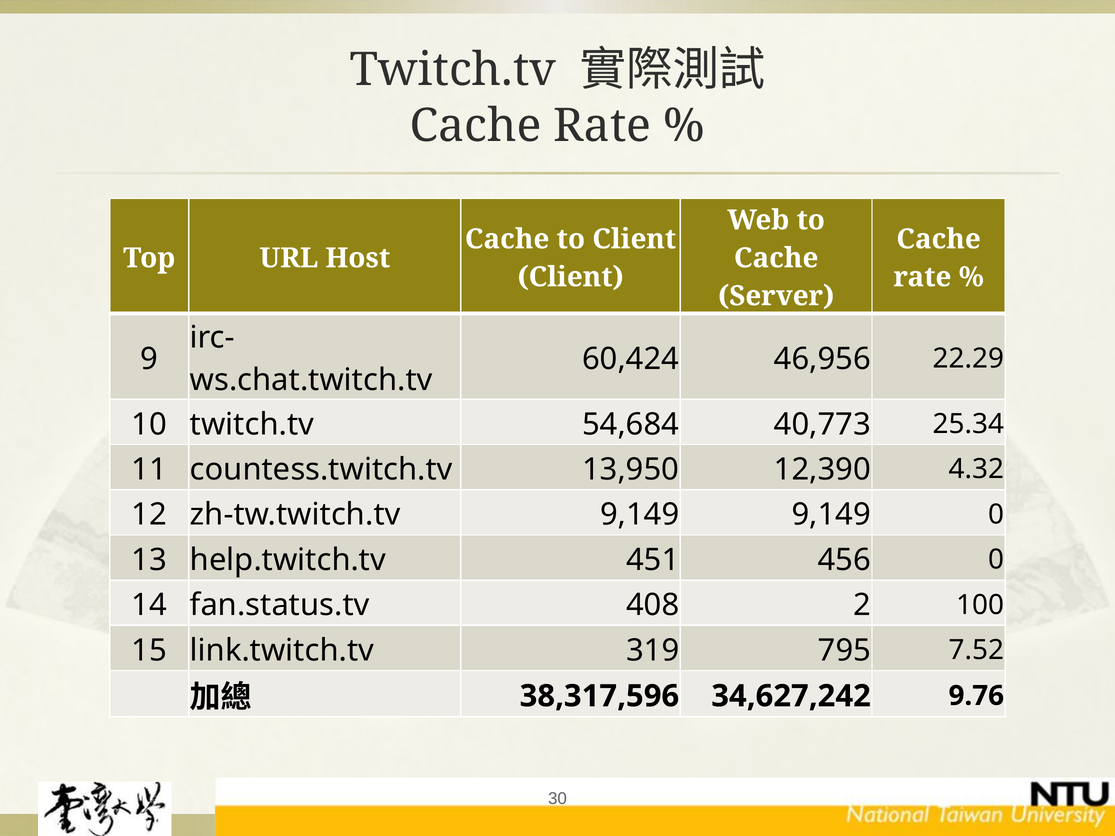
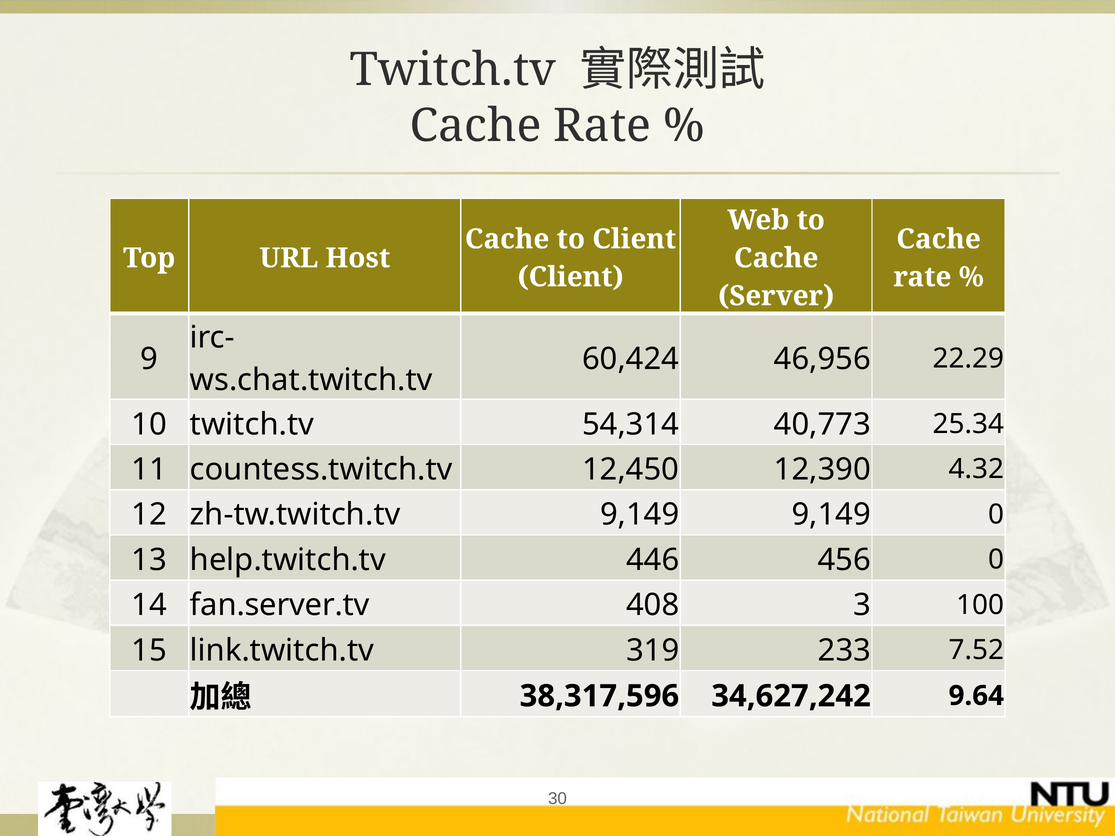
54,684: 54,684 -> 54,314
13,950: 13,950 -> 12,450
451: 451 -> 446
fan.status.tv: fan.status.tv -> fan.server.tv
2: 2 -> 3
795: 795 -> 233
9.76: 9.76 -> 9.64
